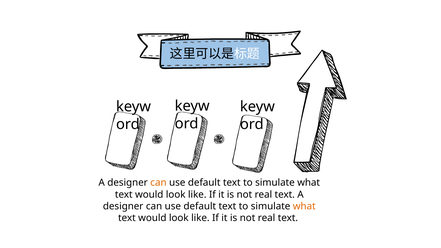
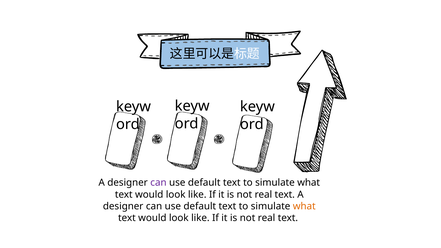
can at (158, 183) colour: orange -> purple
